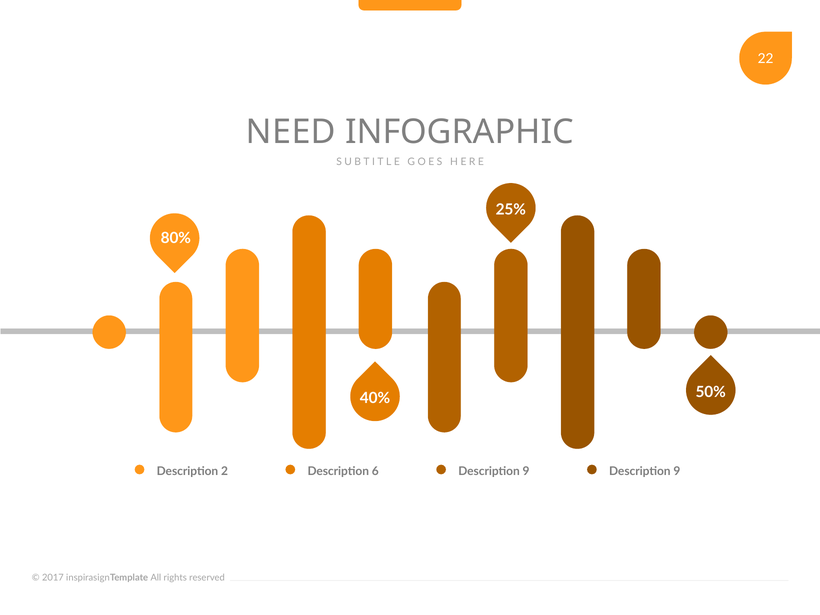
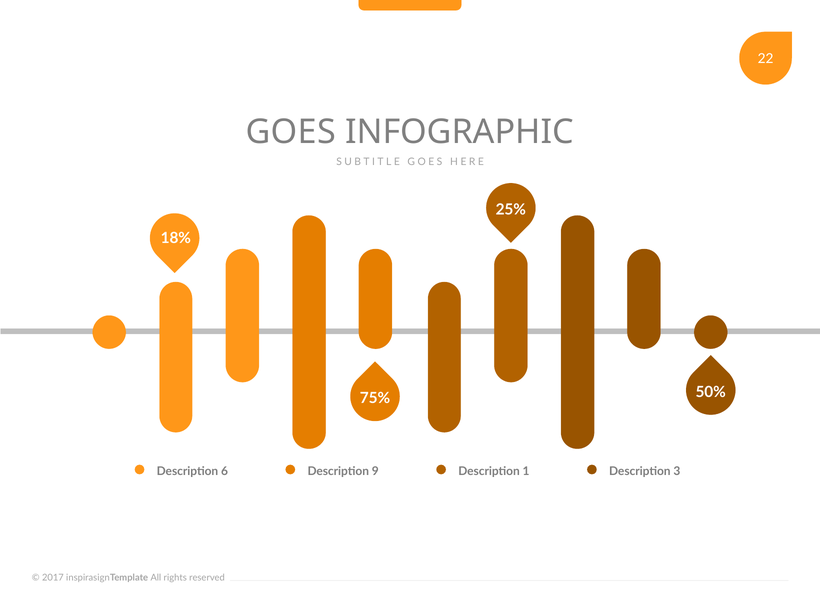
NEED: NEED -> GOES
80%: 80% -> 18%
40%: 40% -> 75%
2: 2 -> 6
6: 6 -> 9
9 at (526, 471): 9 -> 1
9 at (677, 471): 9 -> 3
